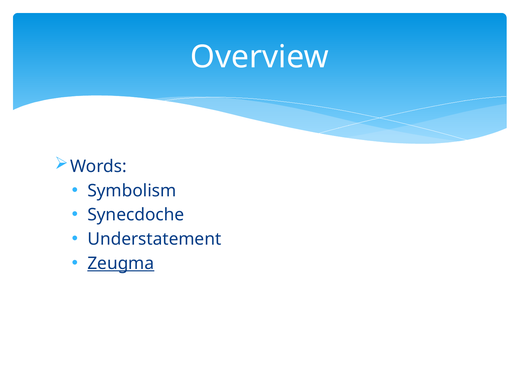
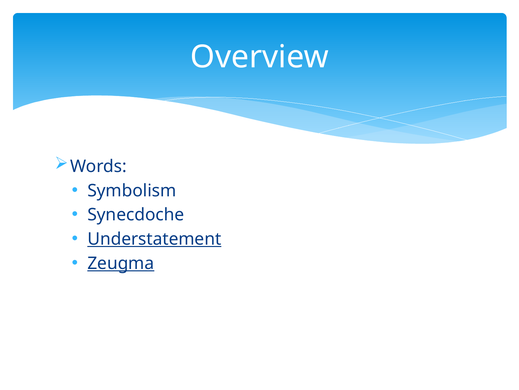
Understatement underline: none -> present
